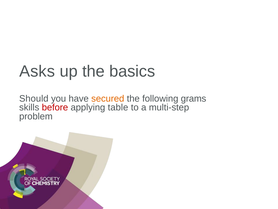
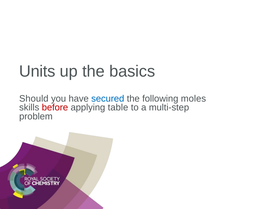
Asks: Asks -> Units
secured colour: orange -> blue
grams: grams -> moles
